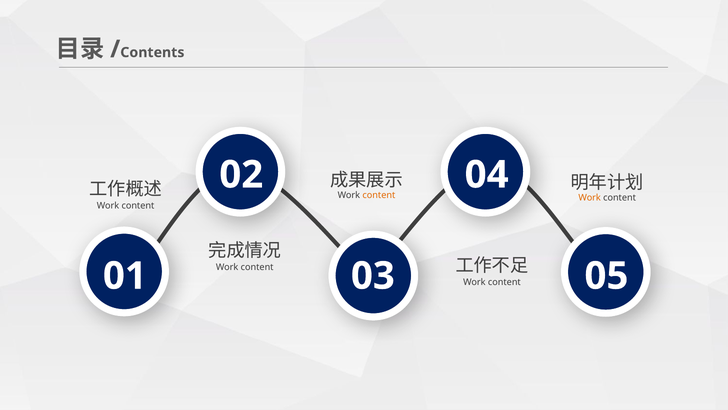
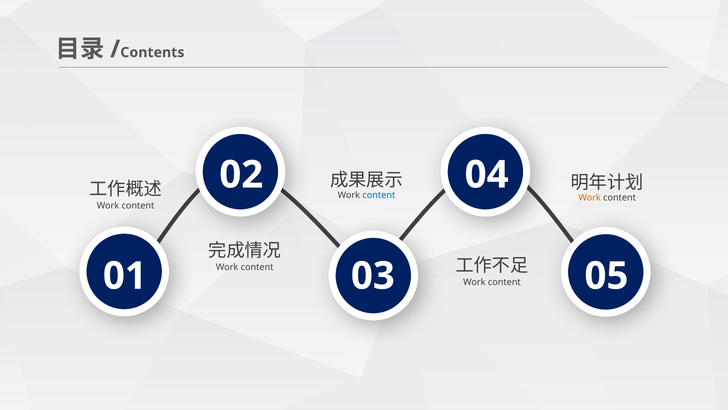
content at (379, 195) colour: orange -> blue
